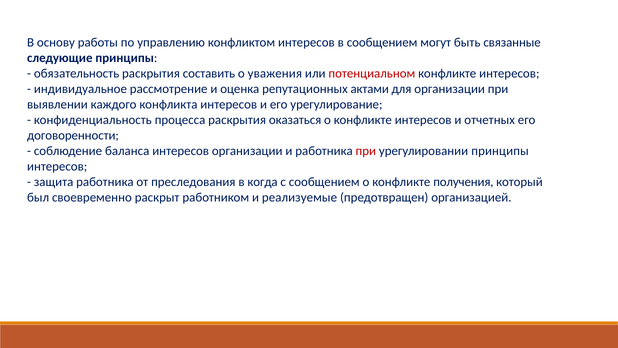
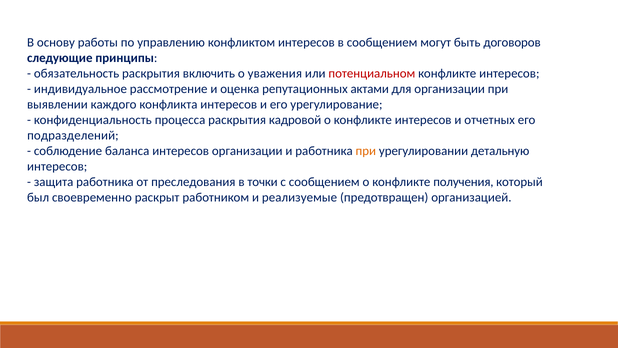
связанные: связанные -> договоров
составить: составить -> включить
оказаться: оказаться -> кадровой
договоренности: договоренности -> подразделений
при at (366, 151) colour: red -> orange
урегулировании принципы: принципы -> детальную
когда: когда -> точки
